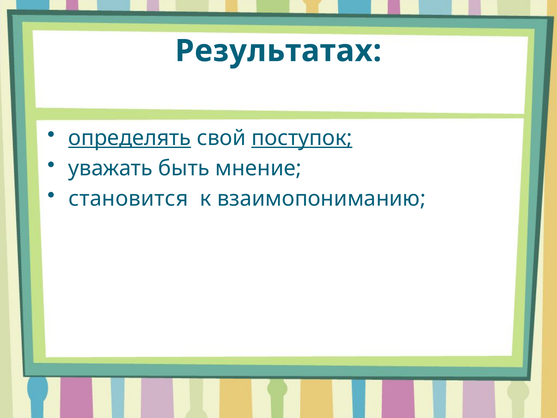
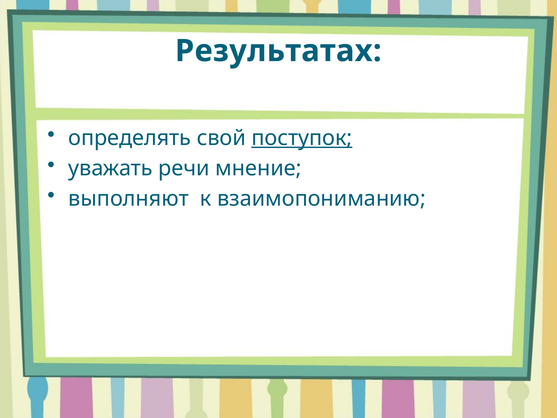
определять underline: present -> none
быть: быть -> речи
становится: становится -> выполняют
